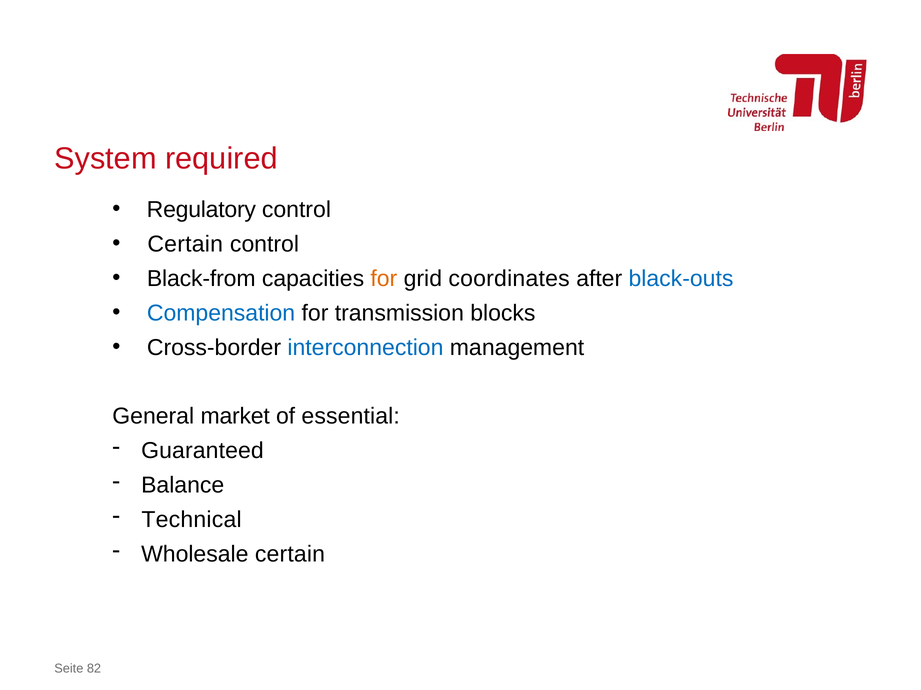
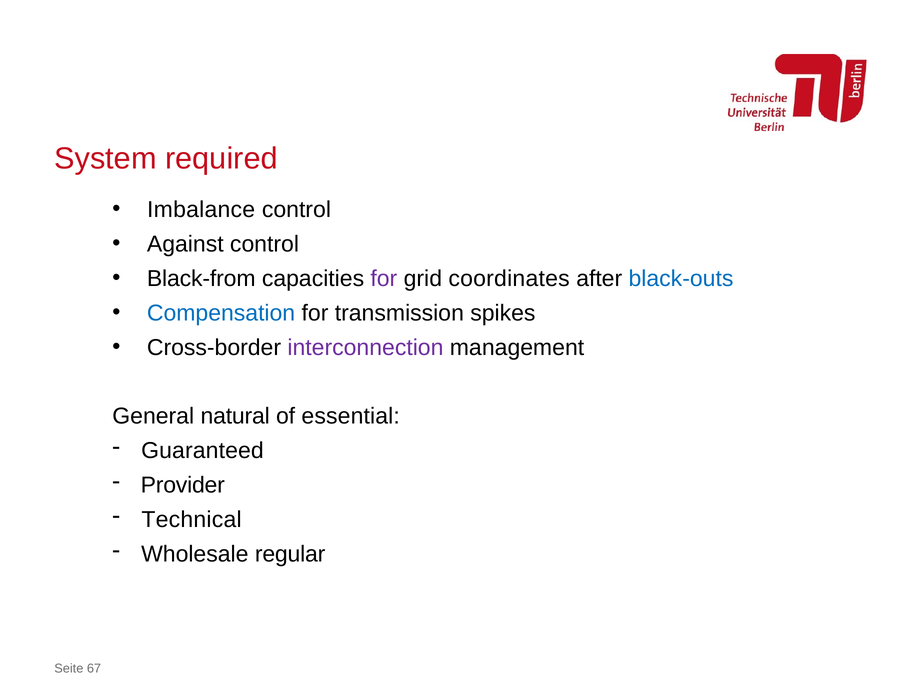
Regulatory: Regulatory -> Imbalance
Certain at (185, 244): Certain -> Against
for at (384, 279) colour: orange -> purple
blocks: blocks -> spikes
interconnection colour: blue -> purple
market: market -> natural
Balance: Balance -> Provider
Wholesale certain: certain -> regular
82: 82 -> 67
